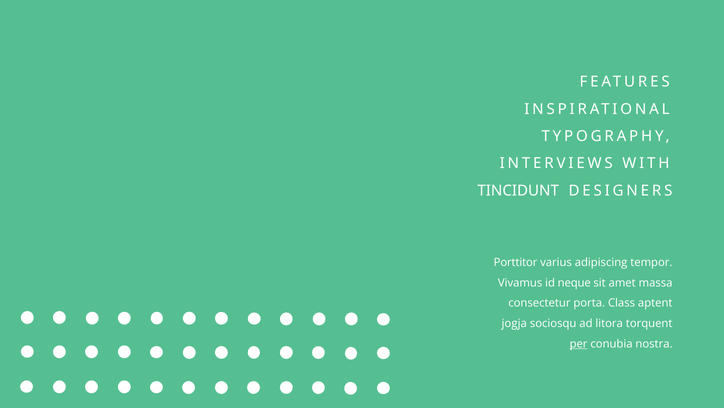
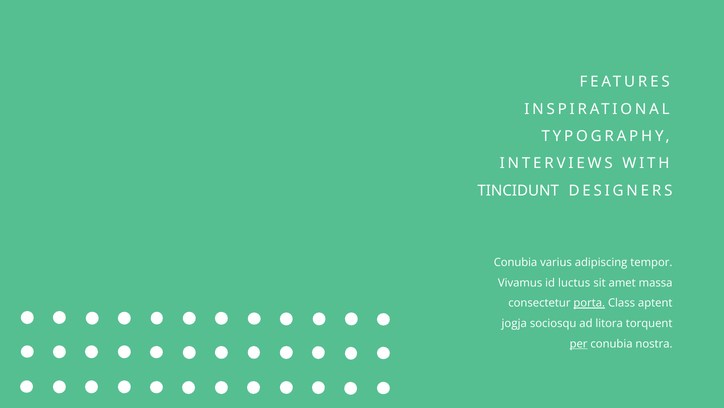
Porttitor at (516, 262): Porttitor -> Conubia
neque: neque -> luctus
porta underline: none -> present
